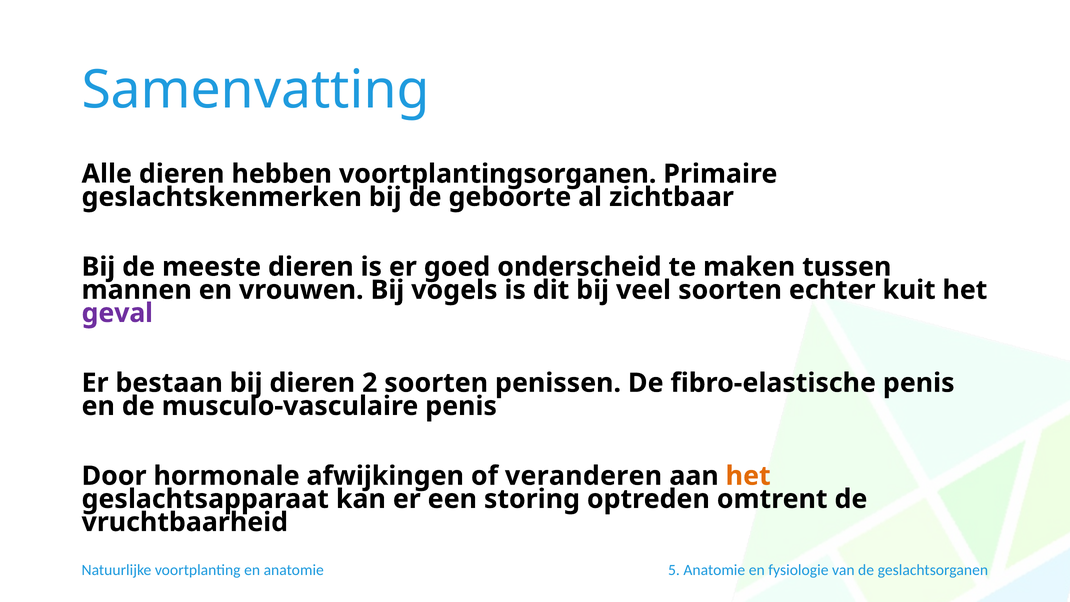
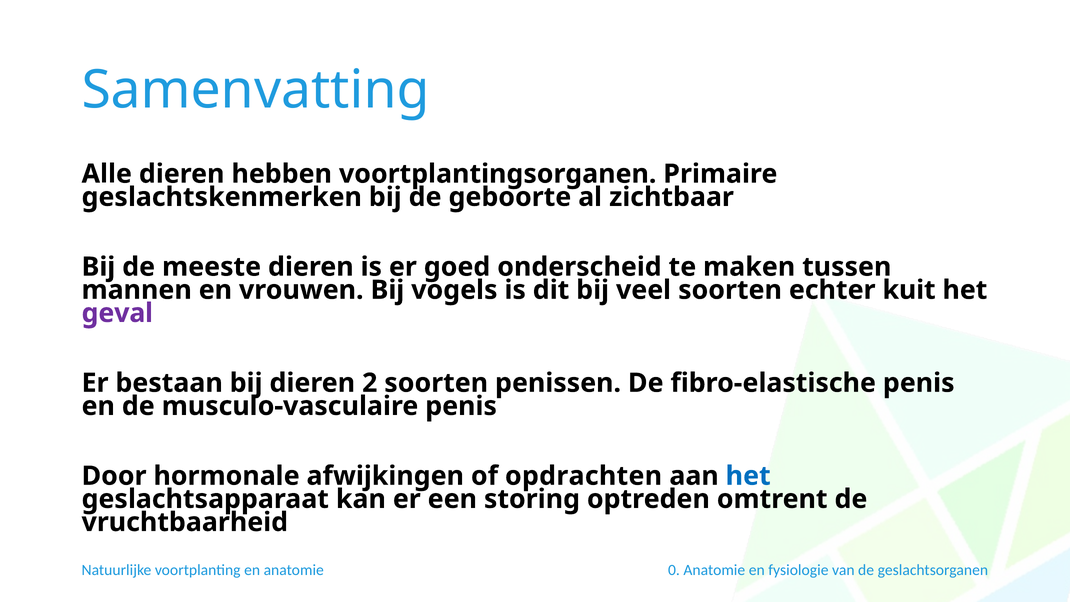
veranderen: veranderen -> opdrachten
het at (748, 476) colour: orange -> blue
5: 5 -> 0
